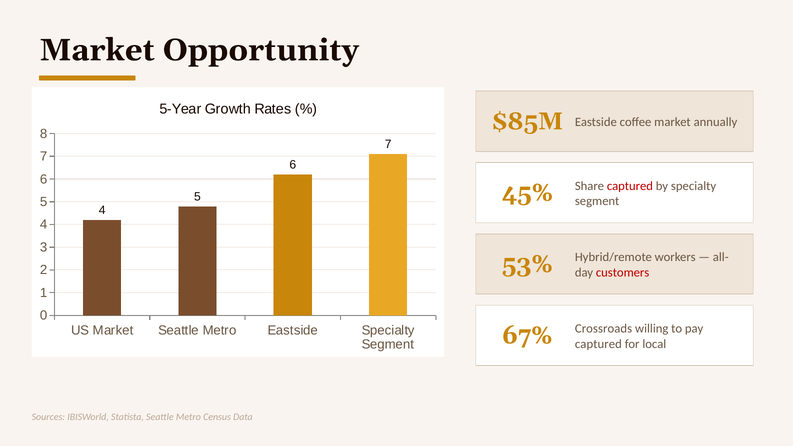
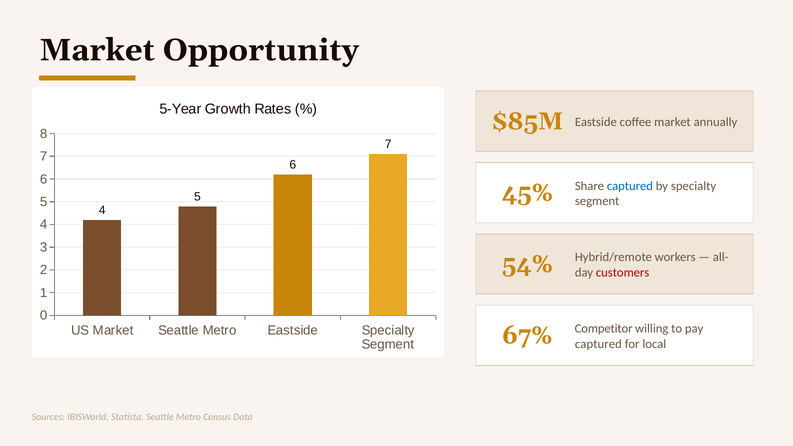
captured at (630, 186) colour: red -> blue
53%: 53% -> 54%
Crossroads: Crossroads -> Competitor
